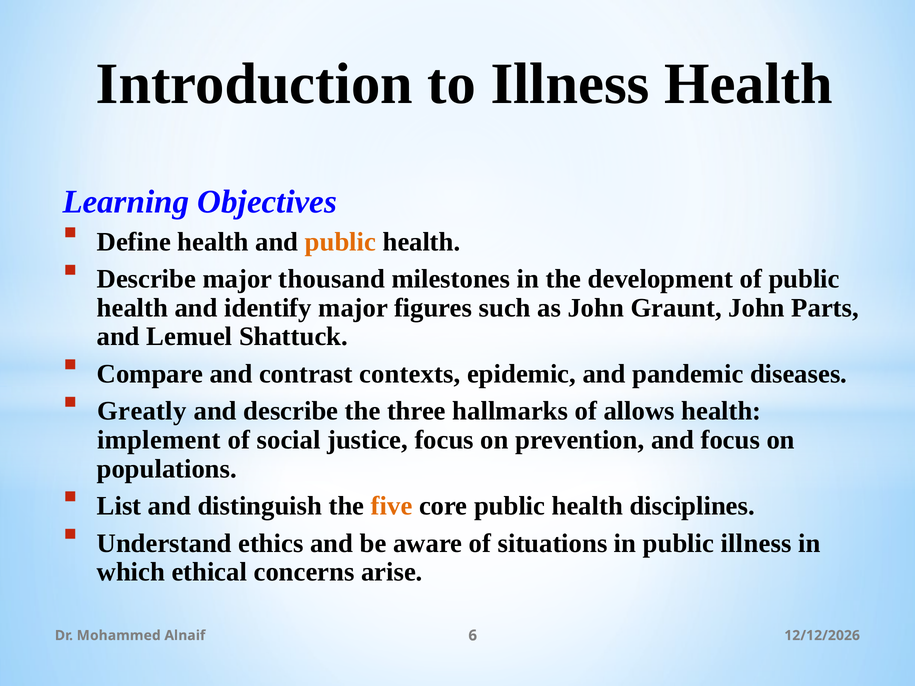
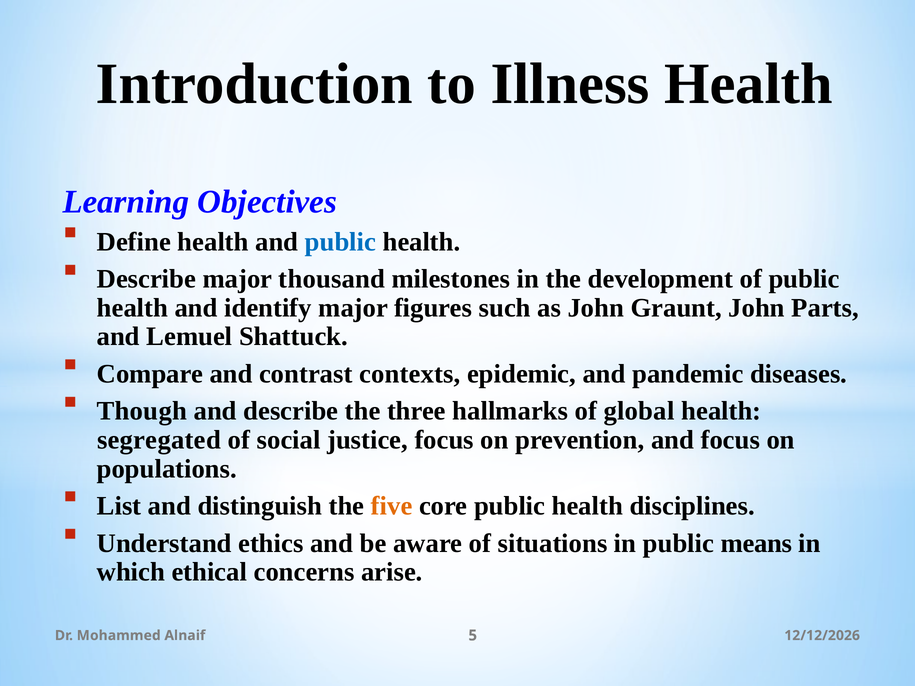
public at (340, 242) colour: orange -> blue
Greatly: Greatly -> Though
allows: allows -> global
implement: implement -> segregated
public illness: illness -> means
6: 6 -> 5
